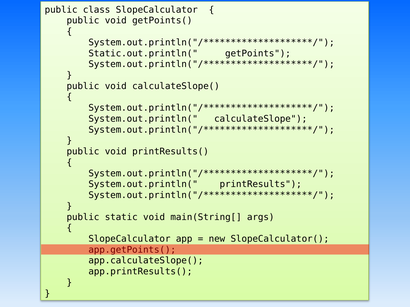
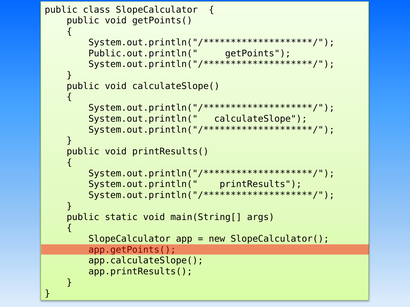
Static.out.println(: Static.out.println( -> Public.out.println(
